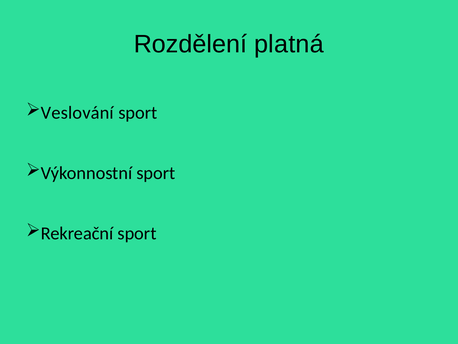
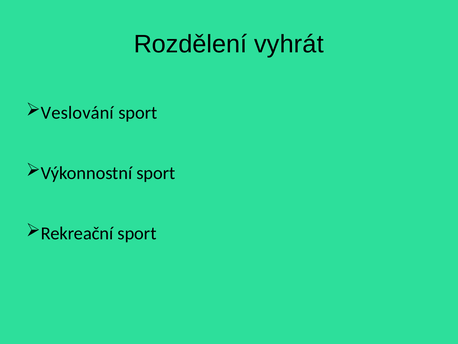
platná: platná -> vyhrát
